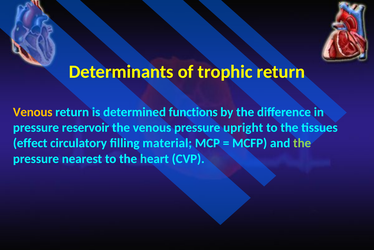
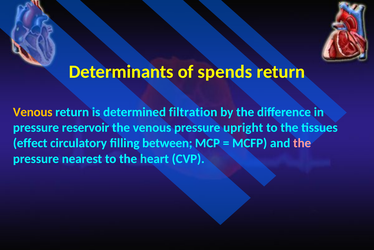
trophic: trophic -> spends
functions: functions -> filtration
material: material -> between
the at (302, 143) colour: light green -> pink
